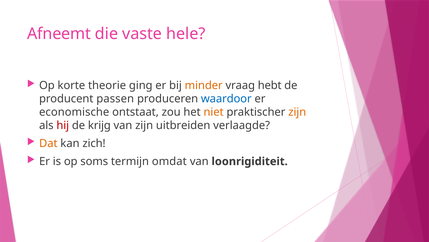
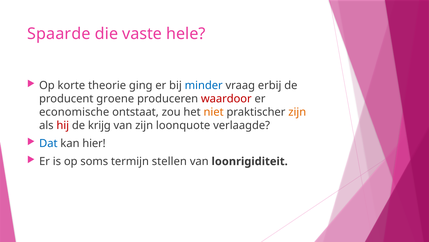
Afneemt: Afneemt -> Spaarde
minder colour: orange -> blue
hebt: hebt -> erbij
passen: passen -> groene
waardoor colour: blue -> red
uitbreiden: uitbreiden -> loonquote
Dat colour: orange -> blue
zich: zich -> hier
omdat: omdat -> stellen
